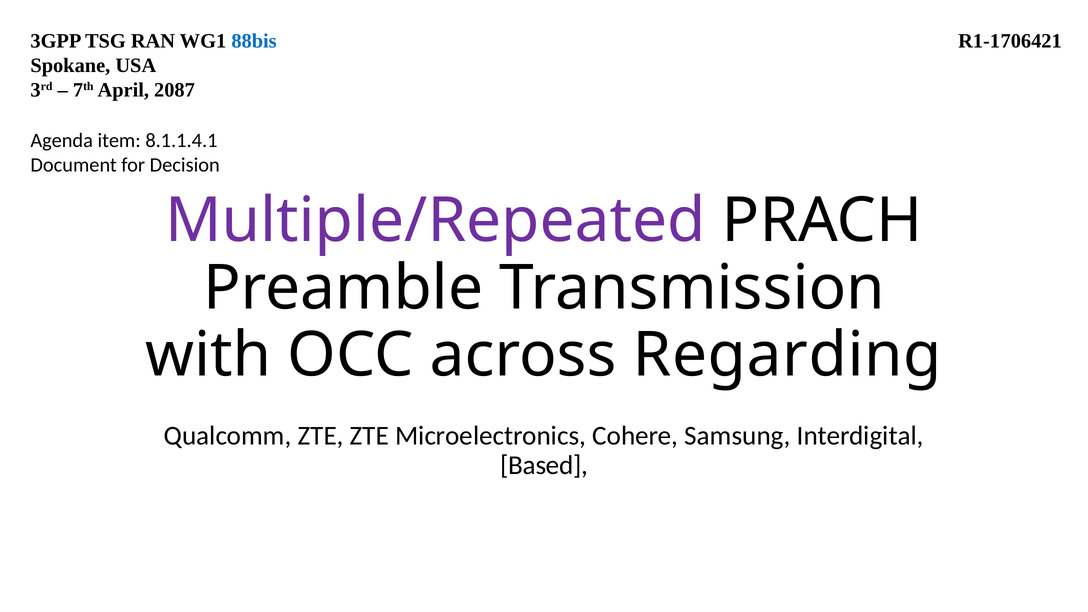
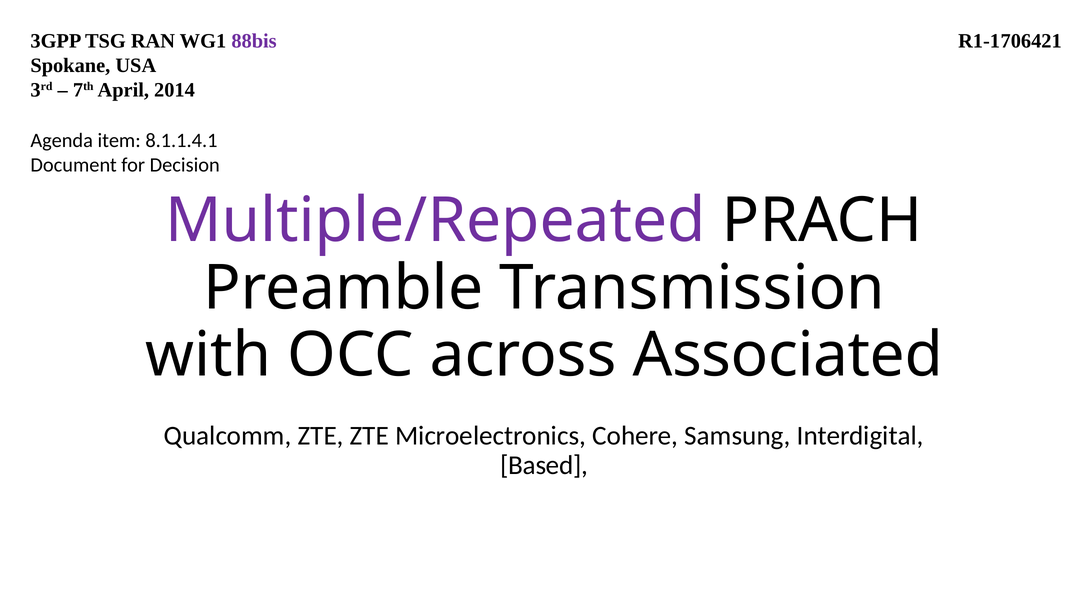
88bis colour: blue -> purple
2087: 2087 -> 2014
Regarding: Regarding -> Associated
